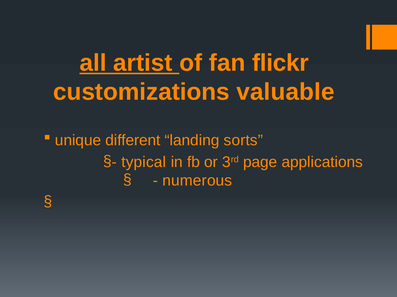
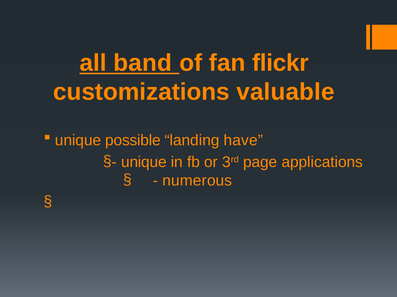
artist: artist -> band
different: different -> possible
sorts: sorts -> have
typical at (144, 162): typical -> unique
